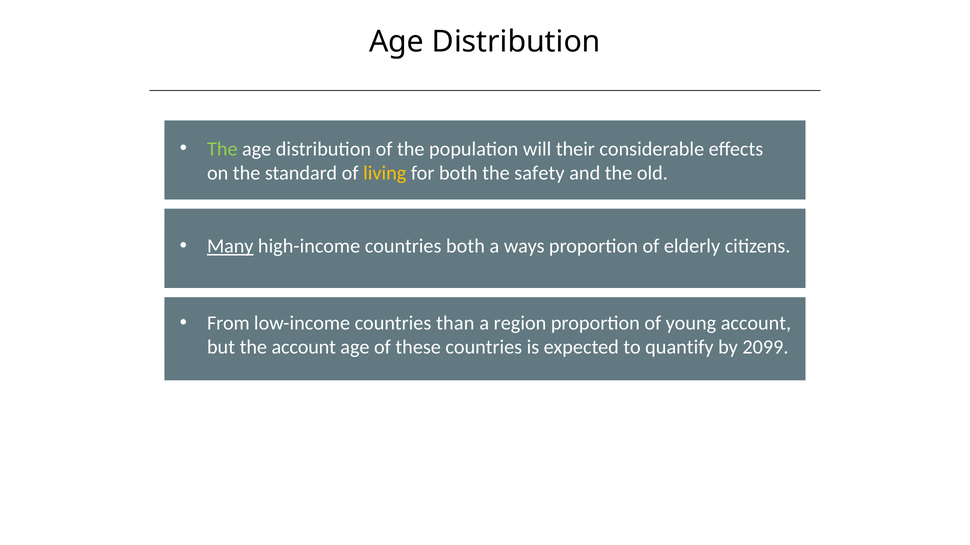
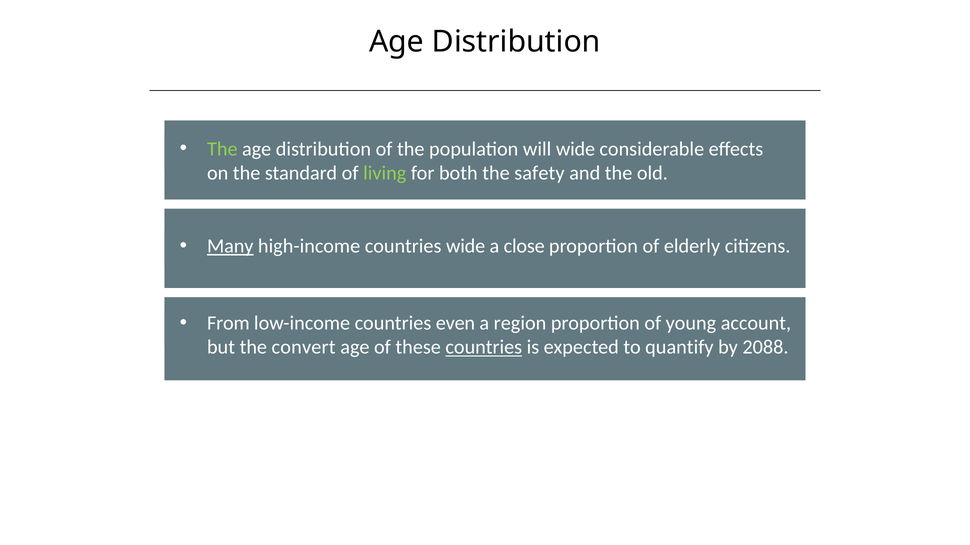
will their: their -> wide
living colour: yellow -> light green
countries both: both -> wide
ways: ways -> close
than: than -> even
the account: account -> convert
countries at (484, 348) underline: none -> present
2099: 2099 -> 2088
